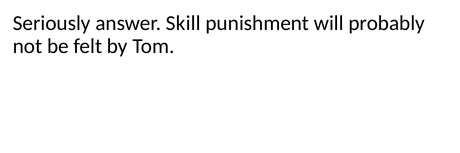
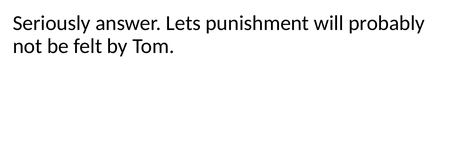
Skill: Skill -> Lets
